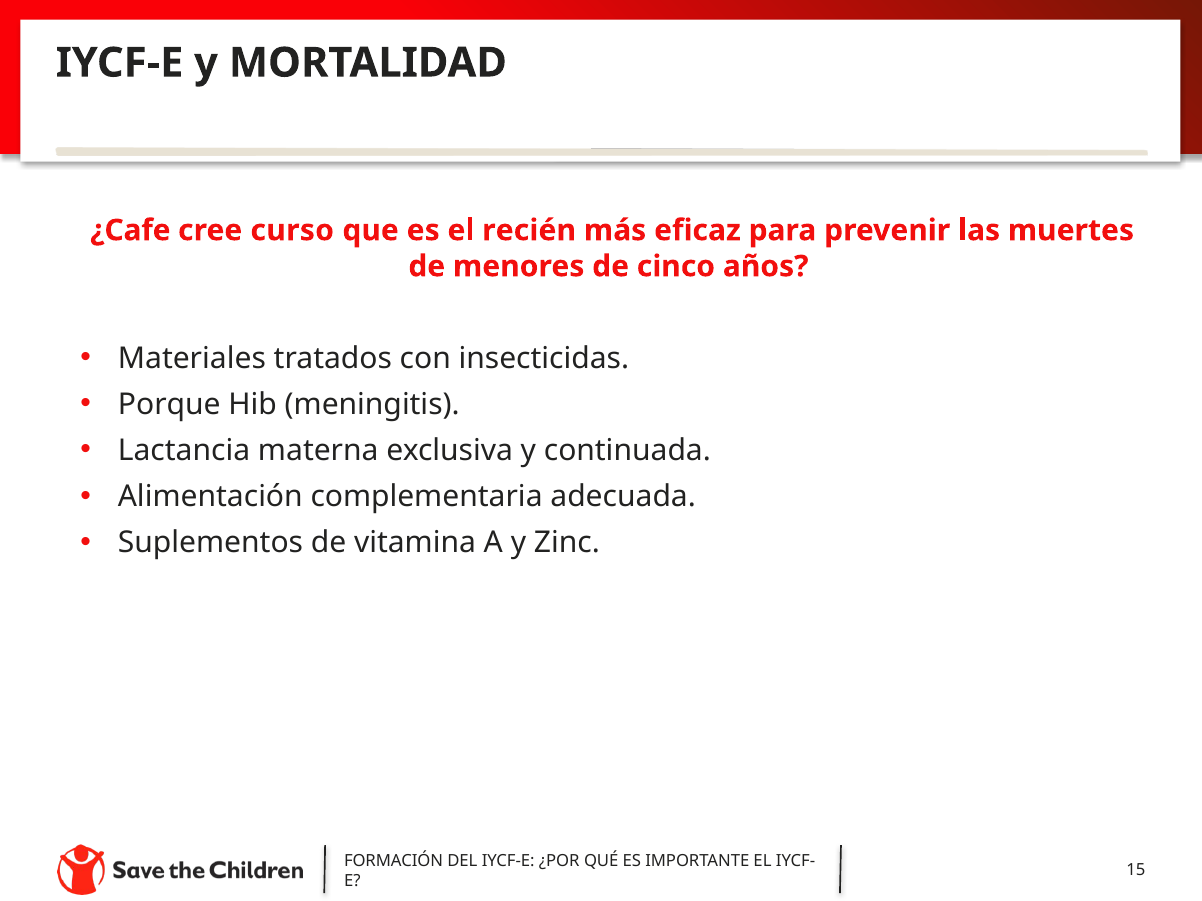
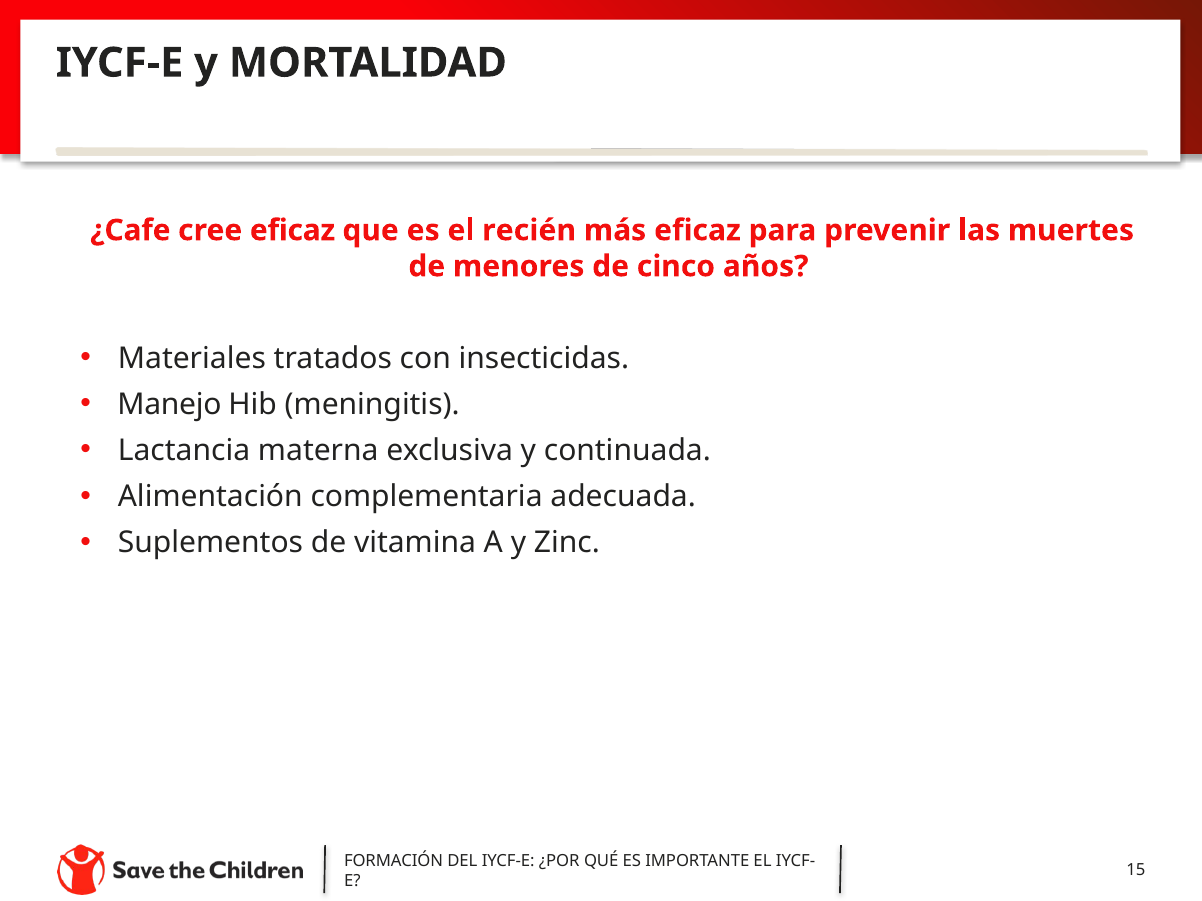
cree curso: curso -> eficaz
Porque: Porque -> Manejo
